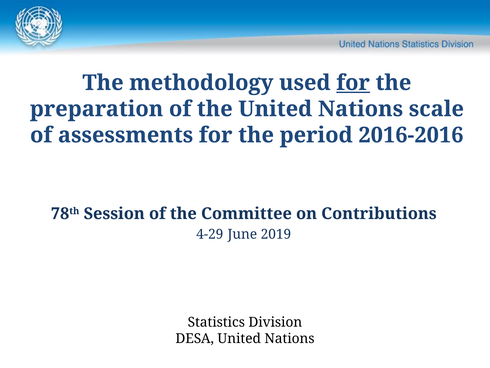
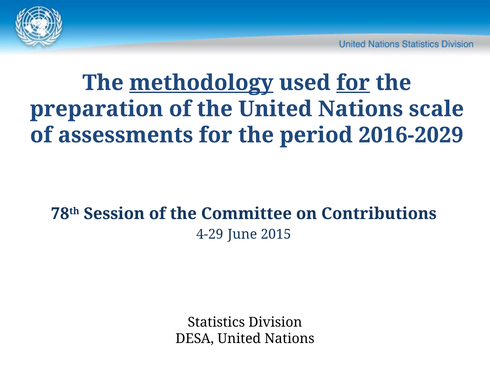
methodology underline: none -> present
2016-2016: 2016-2016 -> 2016-2029
2019: 2019 -> 2015
